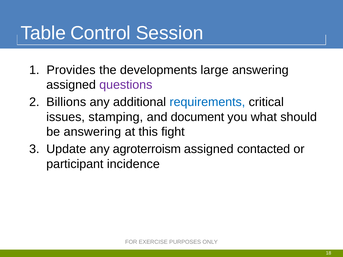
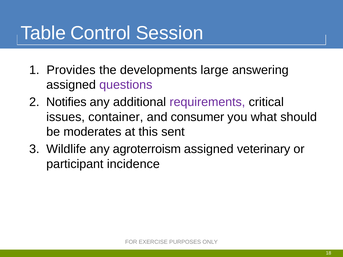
Billions: Billions -> Notifies
requirements colour: blue -> purple
stamping: stamping -> container
document: document -> consumer
be answering: answering -> moderates
fight: fight -> sent
Update: Update -> Wildlife
contacted: contacted -> veterinary
